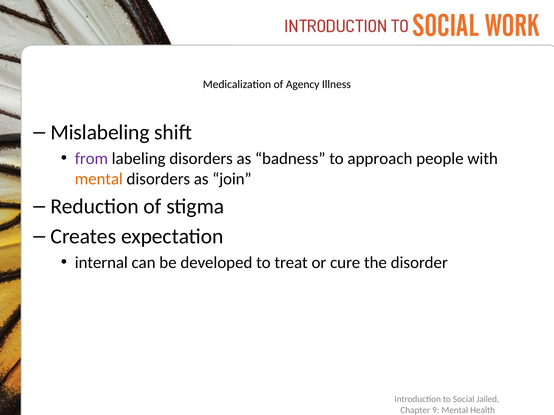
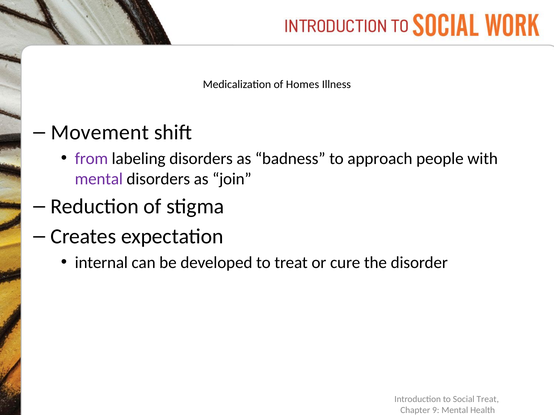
Agency: Agency -> Homes
Mislabeling: Mislabeling -> Movement
mental at (99, 179) colour: orange -> purple
Social Jailed: Jailed -> Treat
